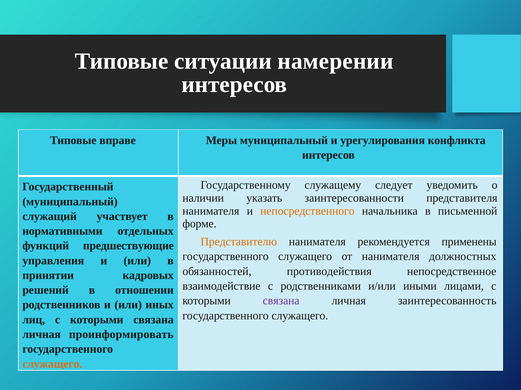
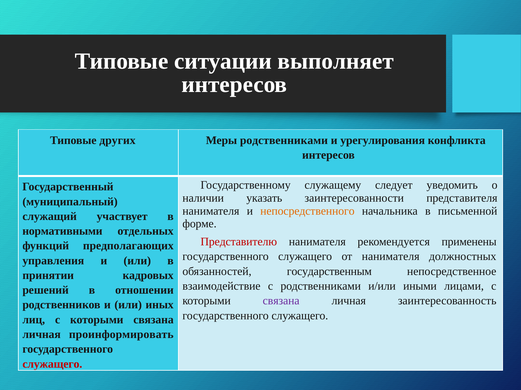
намерении: намерении -> выполняет
вправе: вправе -> других
Меры муниципальный: муниципальный -> родственниками
Представителю colour: orange -> red
предшествующие: предшествующие -> предполагающих
противодействия: противодействия -> государственным
служащего at (52, 365) colour: orange -> red
